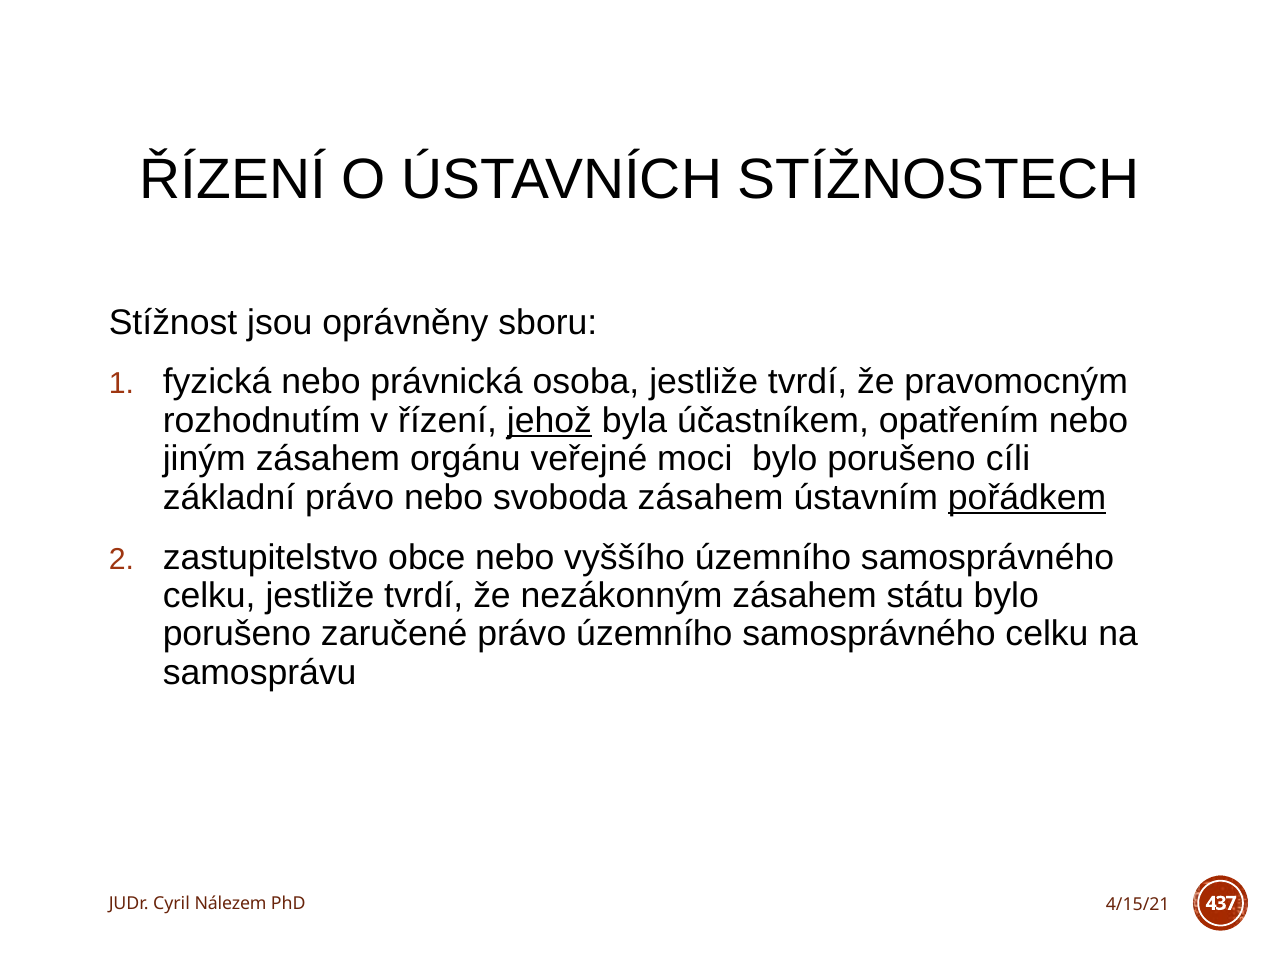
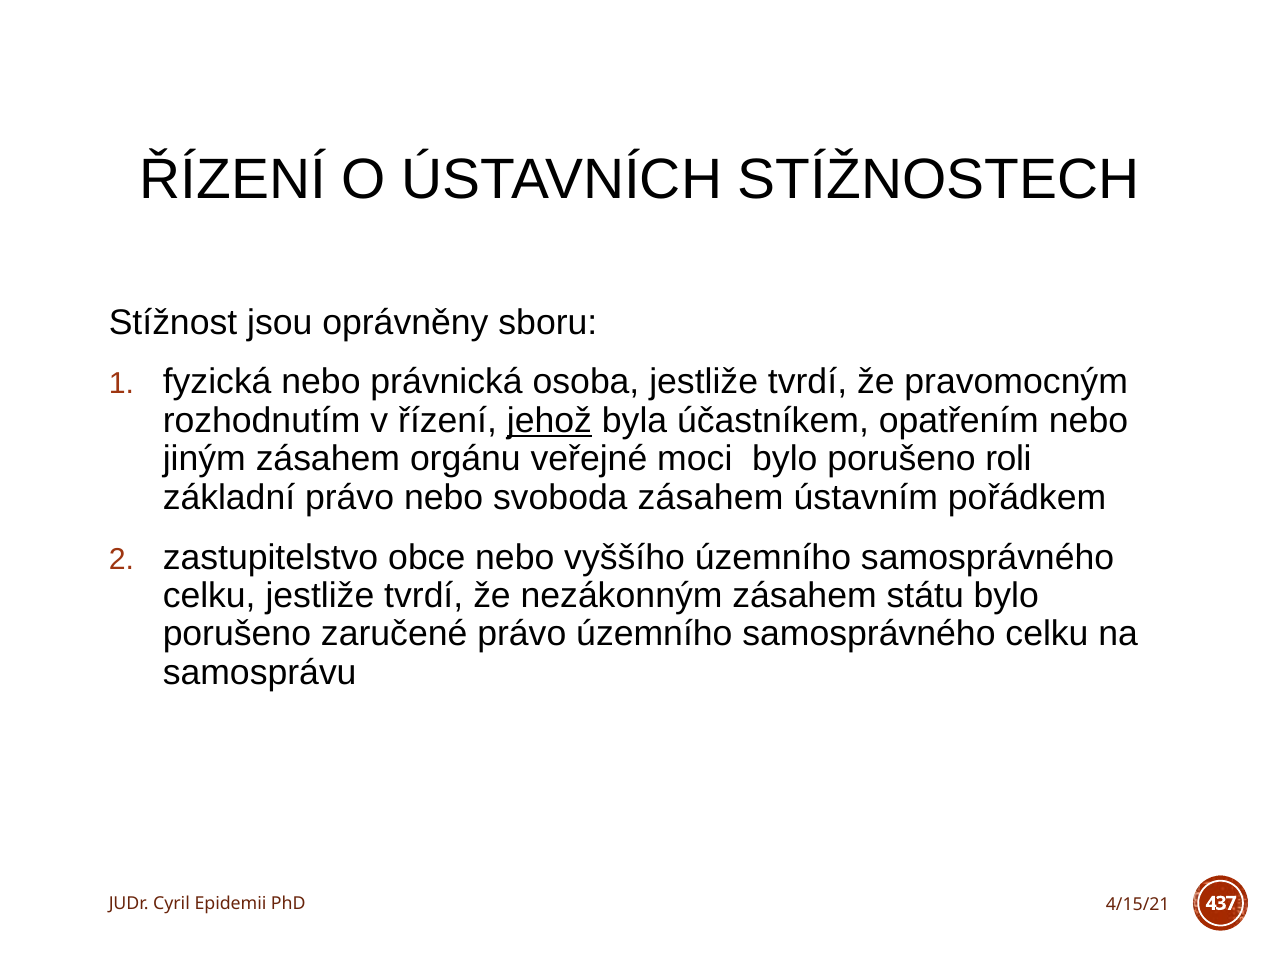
cíli: cíli -> roli
pořádkem underline: present -> none
Nálezem: Nálezem -> Epidemii
